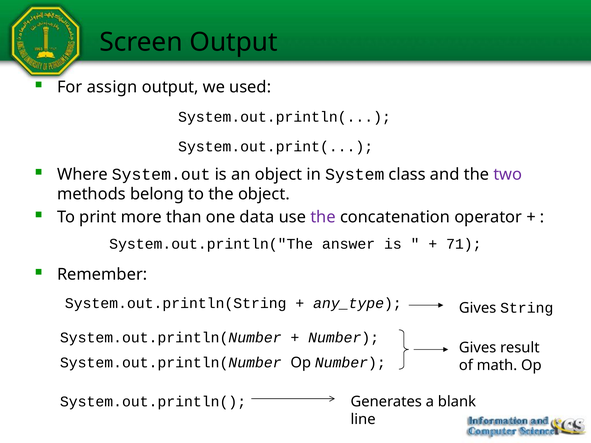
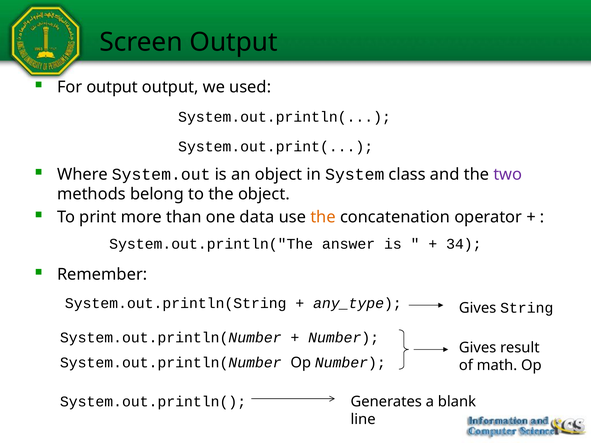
For assign: assign -> output
the at (323, 217) colour: purple -> orange
71: 71 -> 34
